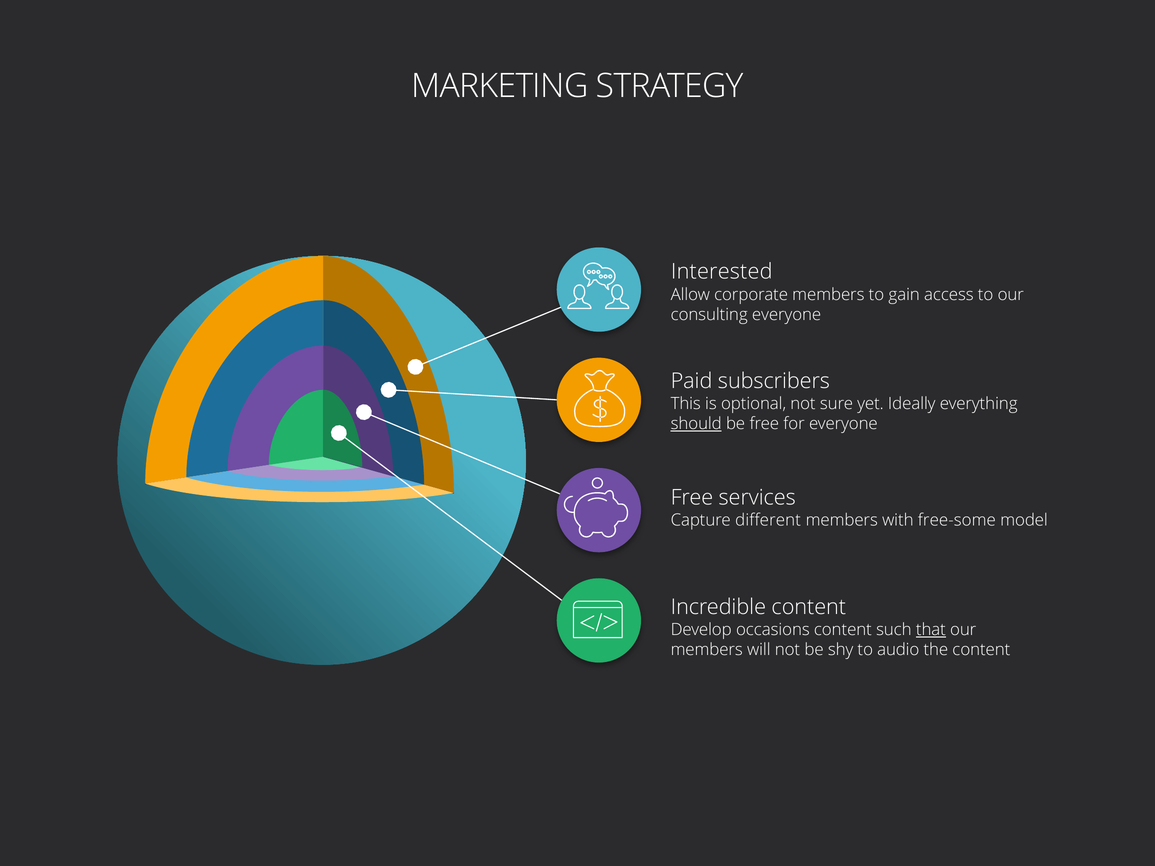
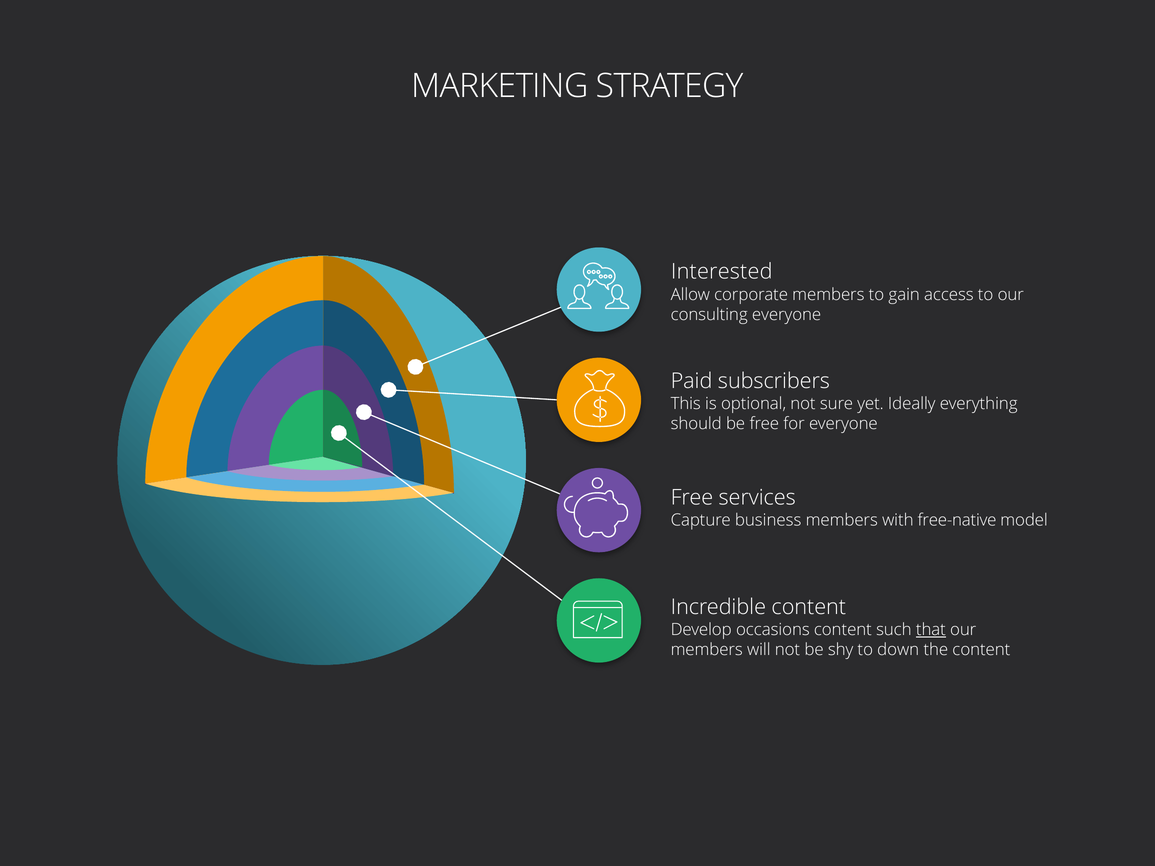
should underline: present -> none
different: different -> business
free-some: free-some -> free-native
audio: audio -> down
